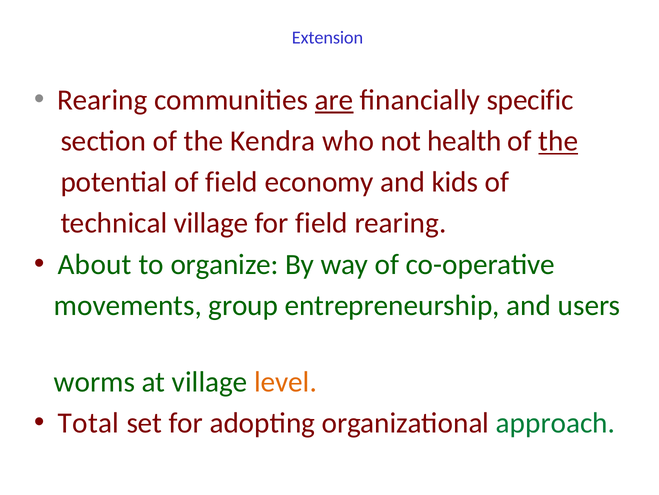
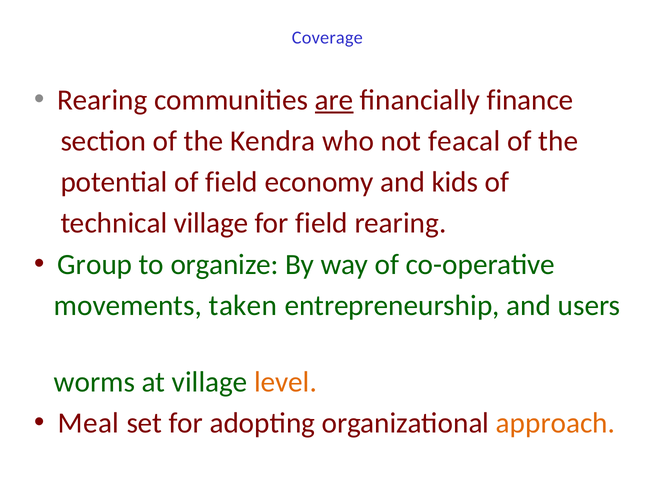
Extension: Extension -> Coverage
specific: specific -> finance
health: health -> feacal
the at (558, 141) underline: present -> none
About: About -> Group
group: group -> taken
Total: Total -> Meal
approach colour: green -> orange
